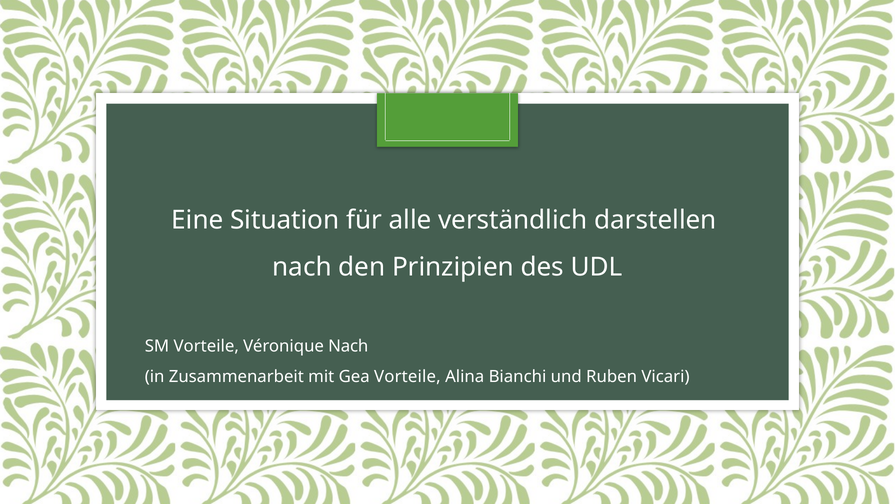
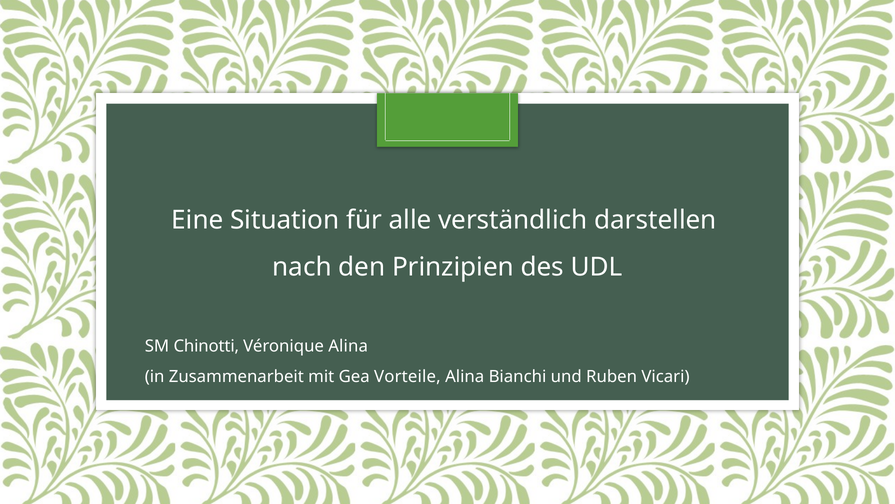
SM Vorteile: Vorteile -> Chinotti
Véronique Nach: Nach -> Alina
